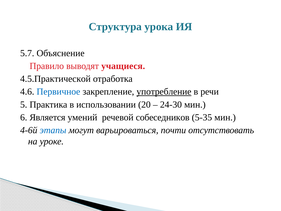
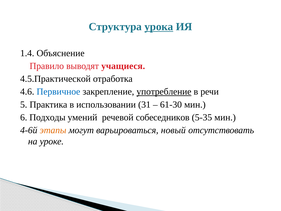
урока underline: none -> present
5.7: 5.7 -> 1.4
20: 20 -> 31
24-30: 24-30 -> 61-30
Является: Является -> Подходы
этапы colour: blue -> orange
почти: почти -> новый
